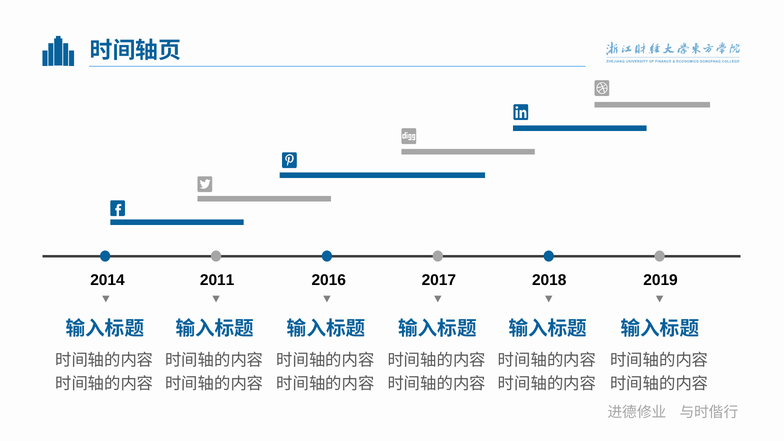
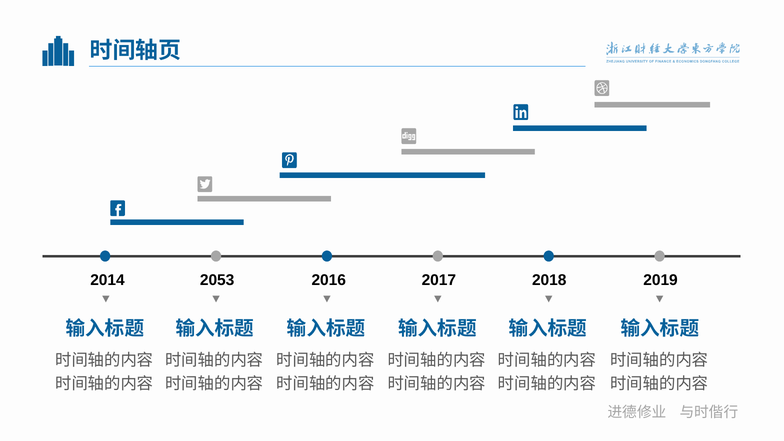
2011: 2011 -> 2053
